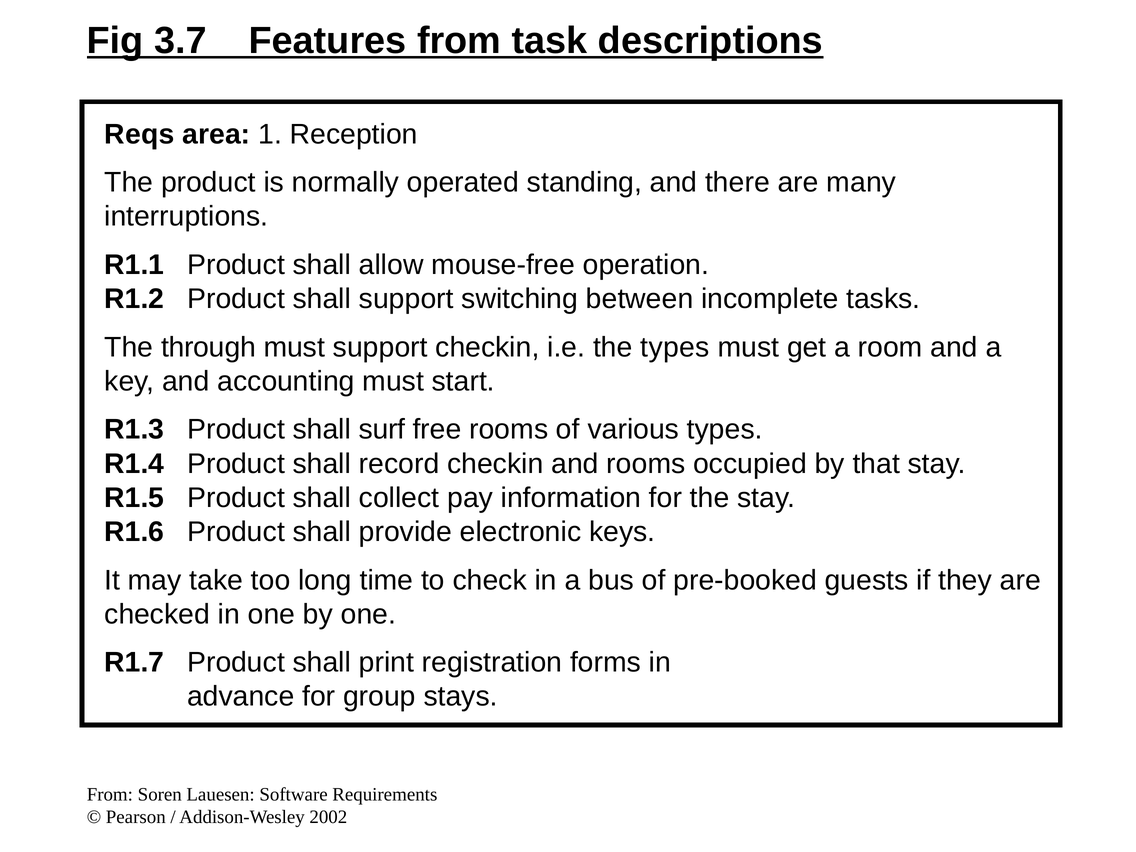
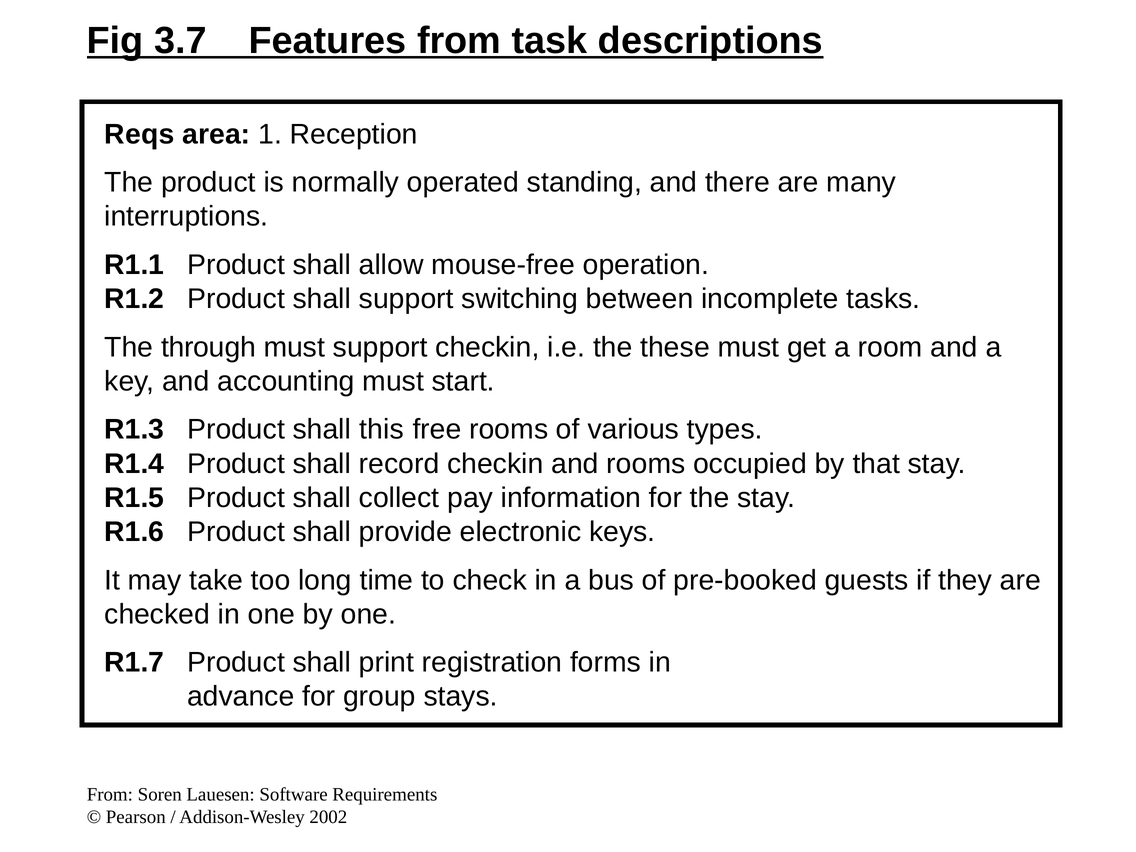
the types: types -> these
surf: surf -> this
